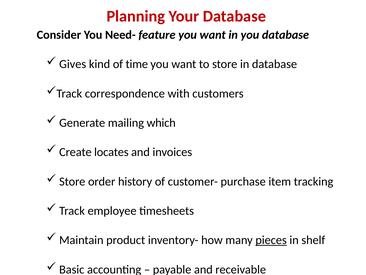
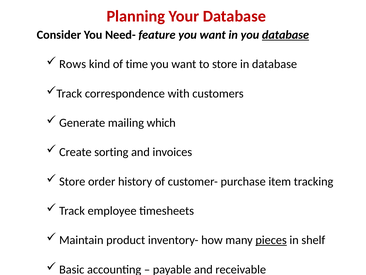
database at (285, 35) underline: none -> present
Gives: Gives -> Rows
locates: locates -> sorting
